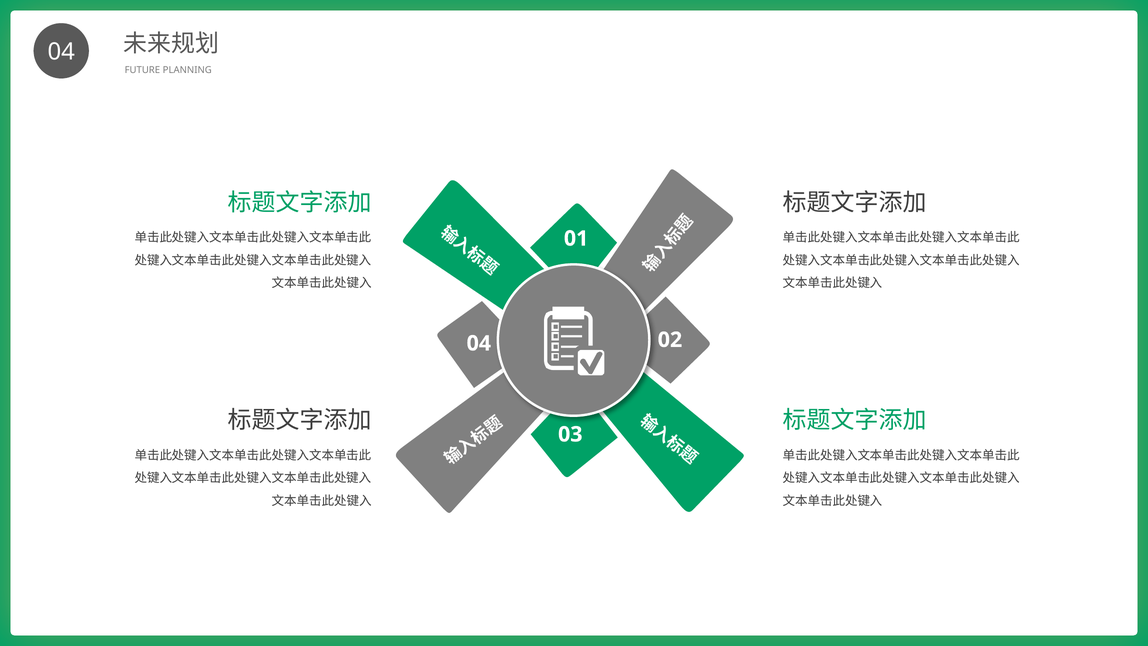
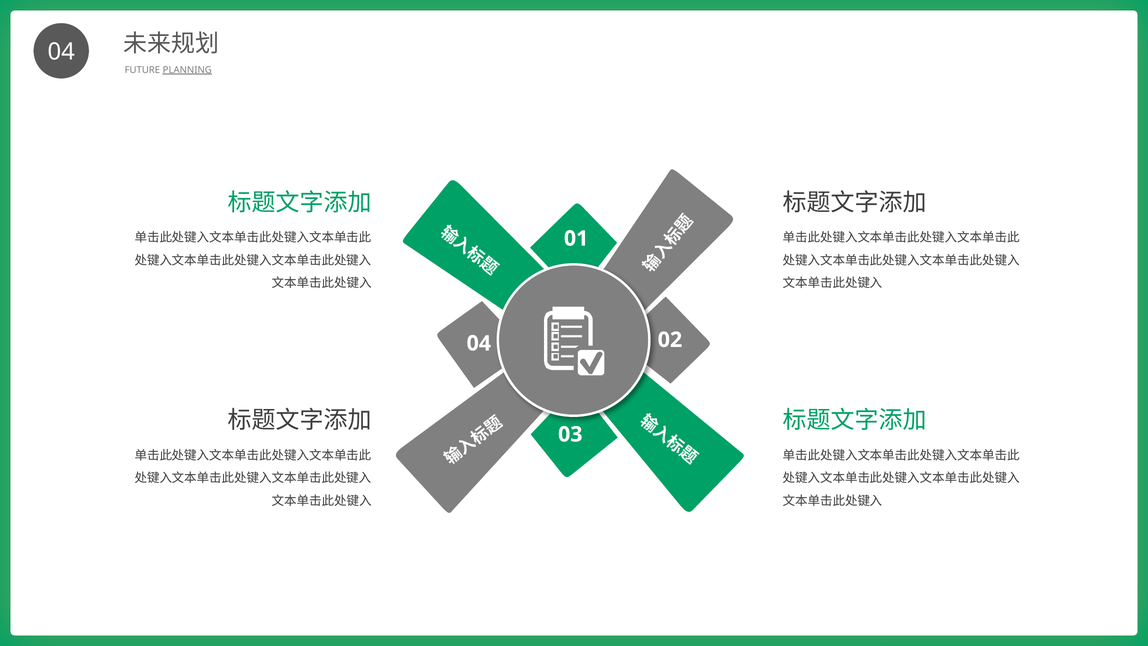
PLANNING underline: none -> present
